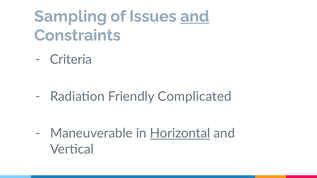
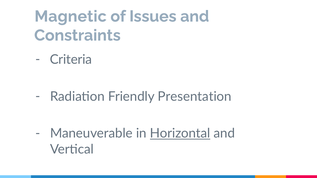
Sampling: Sampling -> Magnetic
and at (195, 16) underline: present -> none
Complicated: Complicated -> Presentation
